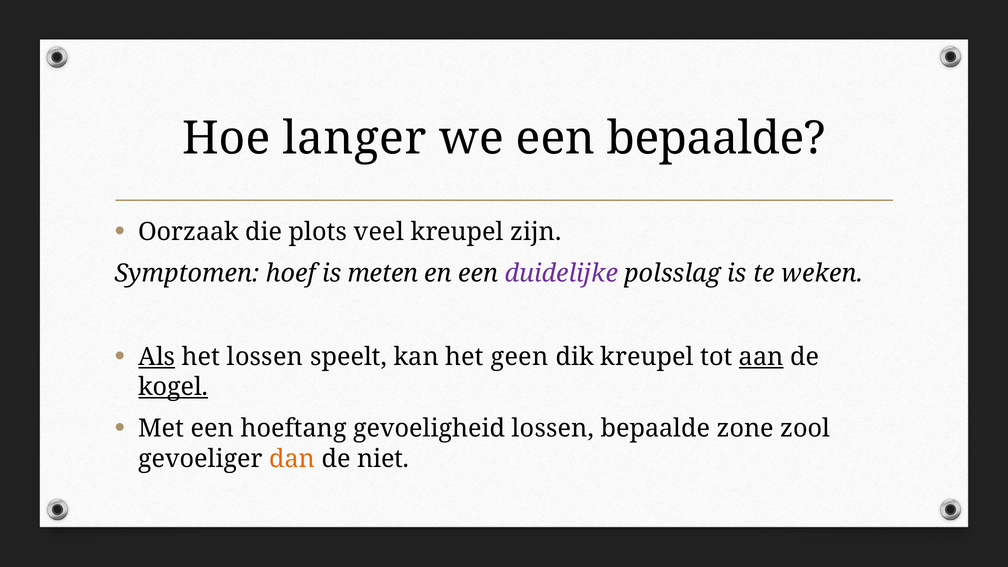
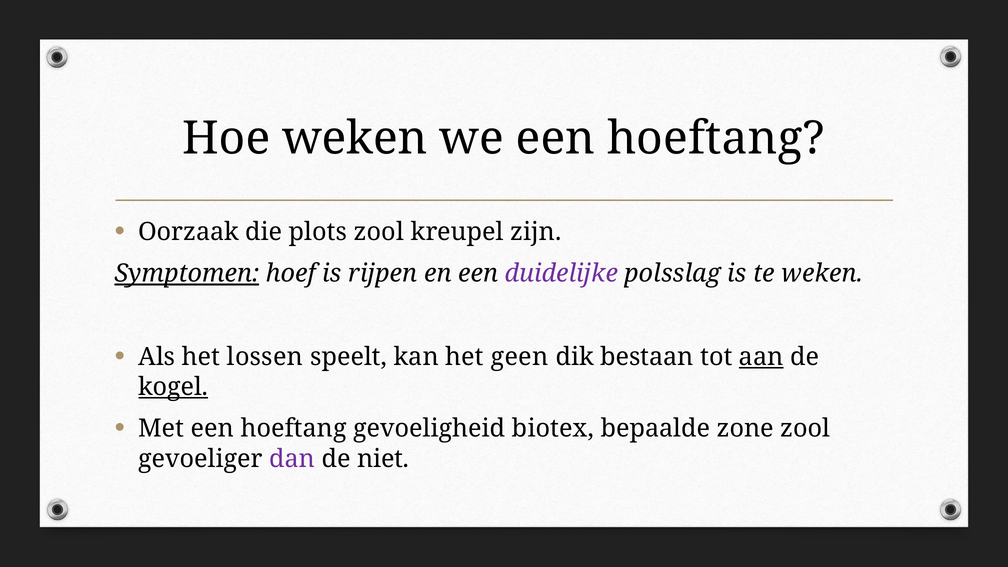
Hoe langer: langer -> weken
we een bepaalde: bepaalde -> hoeftang
plots veel: veel -> zool
Symptomen underline: none -> present
meten: meten -> rijpen
Als underline: present -> none
dik kreupel: kreupel -> bestaan
gevoeligheid lossen: lossen -> biotex
dan colour: orange -> purple
